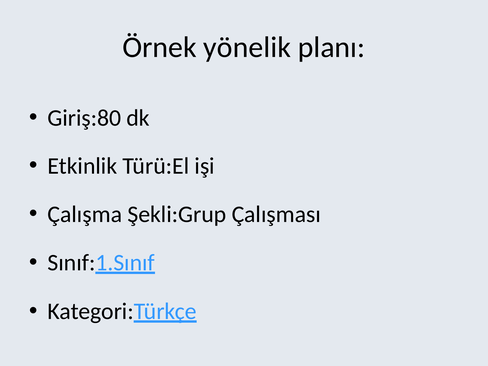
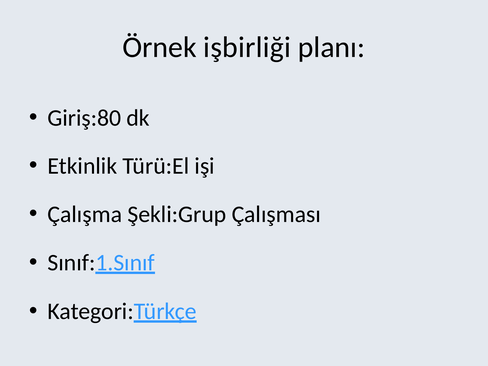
yönelik: yönelik -> işbirliği
